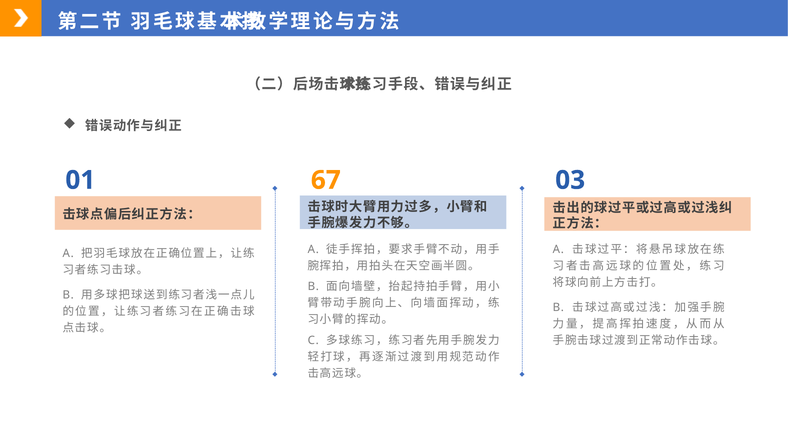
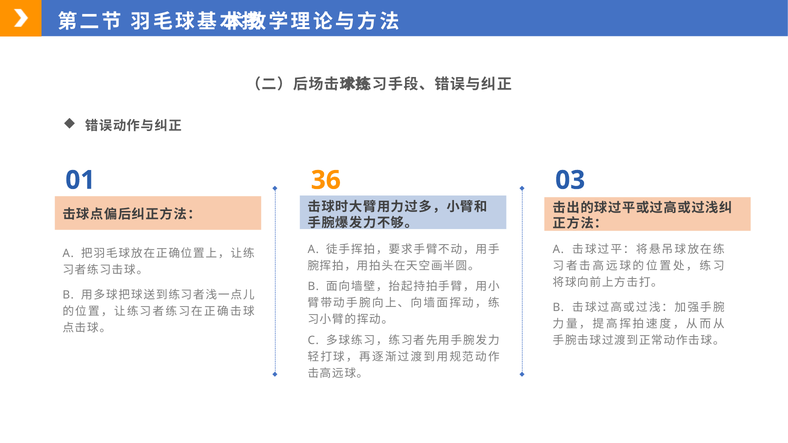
67: 67 -> 36
